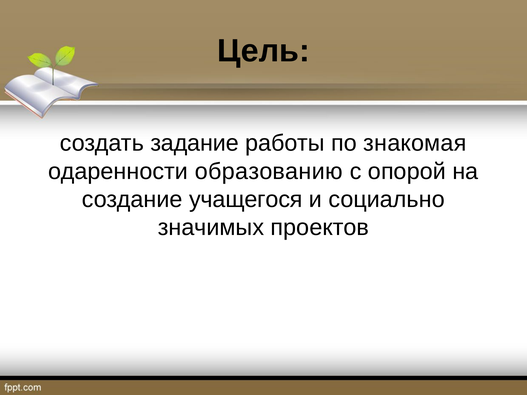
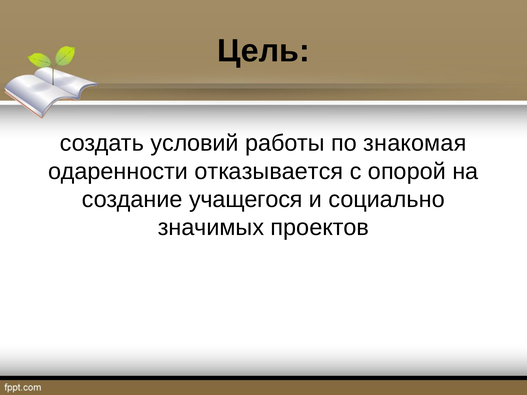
задание: задание -> условий
образованию: образованию -> отказывается
